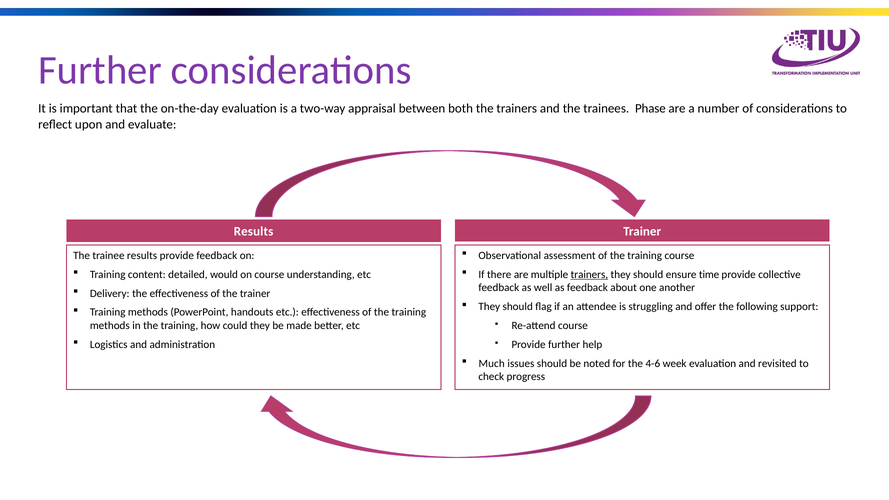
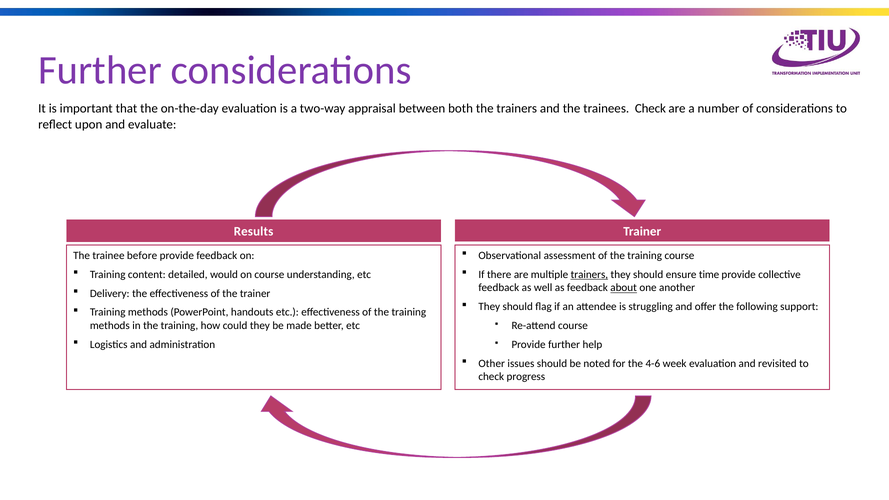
trainees Phase: Phase -> Check
trainee results: results -> before
about underline: none -> present
Much: Much -> Other
